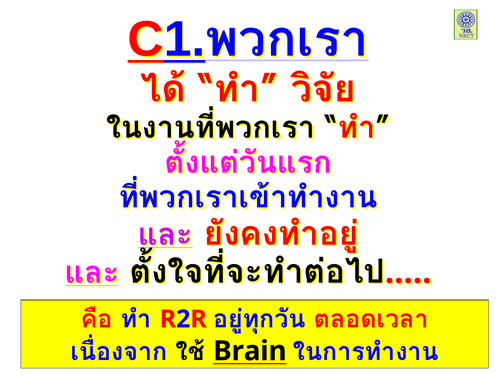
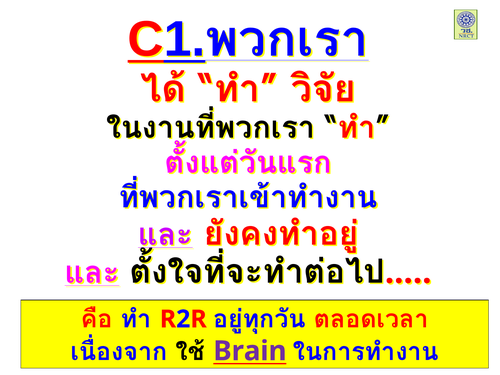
Brain colour: black -> purple
